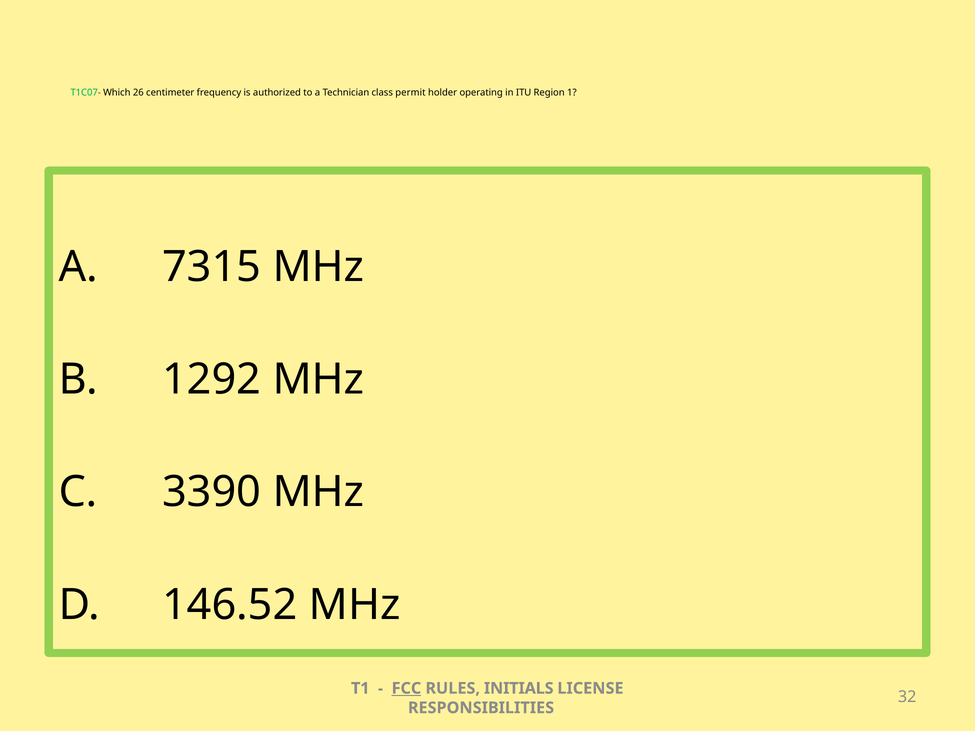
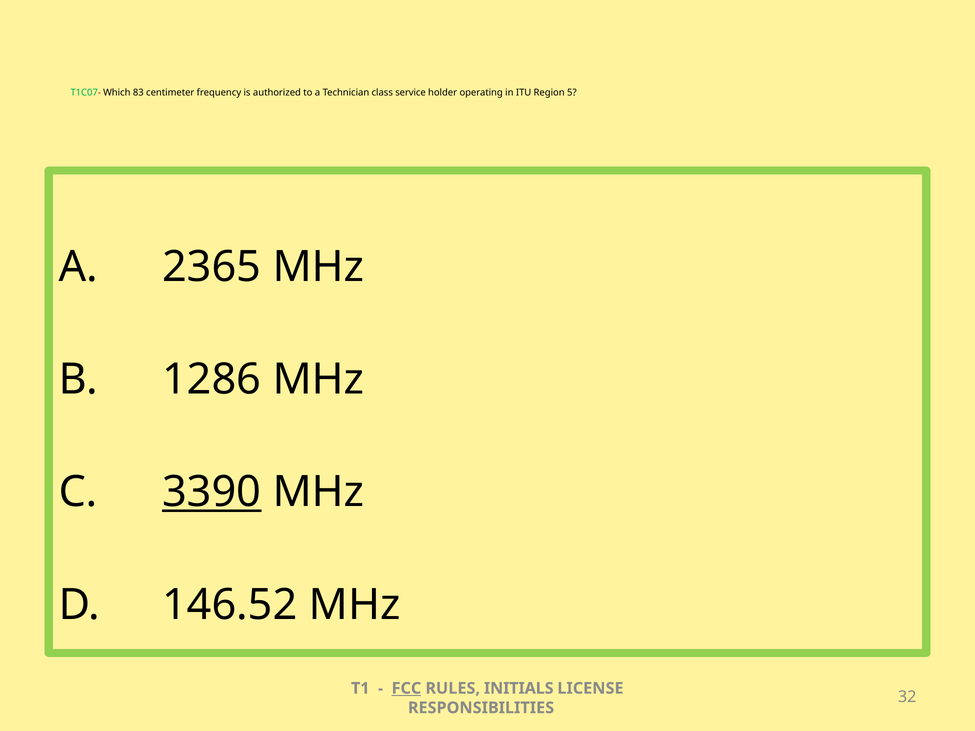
26: 26 -> 83
permit: permit -> service
1: 1 -> 5
7315: 7315 -> 2365
1292: 1292 -> 1286
3390 underline: none -> present
